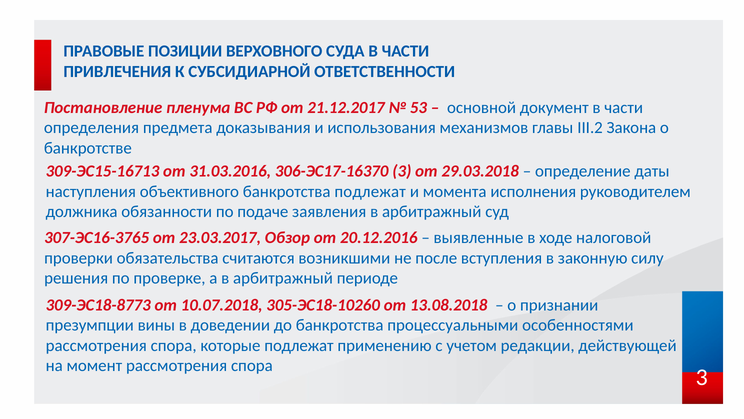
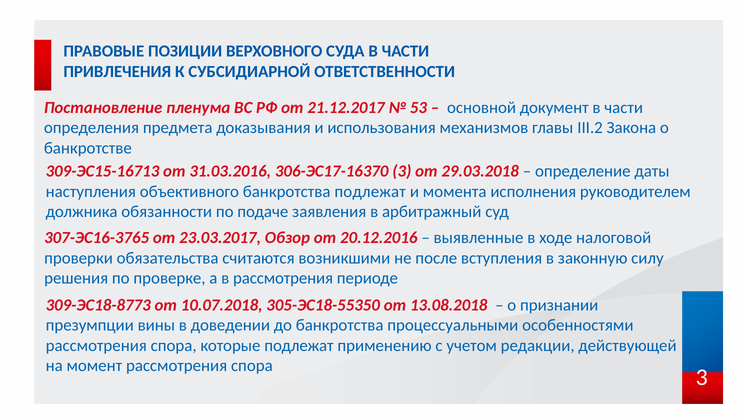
а в арбитражный: арбитражный -> рассмотрения
305-ЭС18-10260: 305-ЭС18-10260 -> 305-ЭС18-55350
